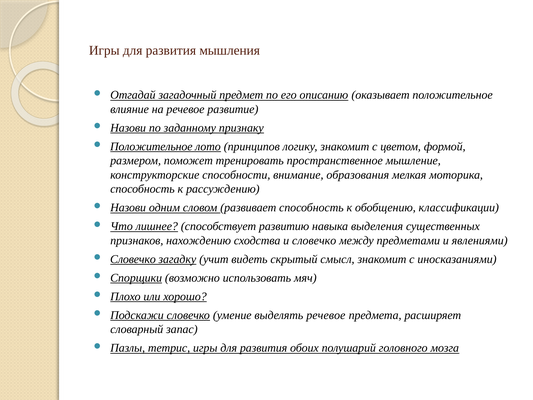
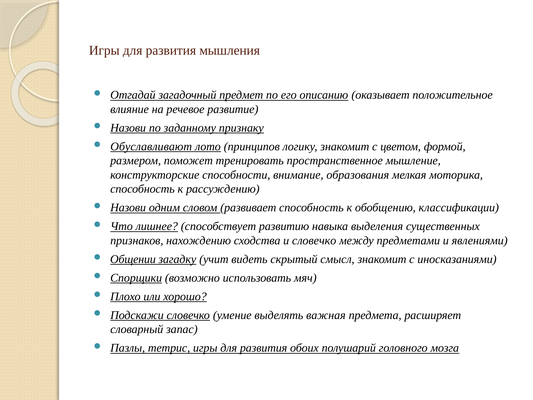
Положительное at (151, 146): Положительное -> Обуславливают
Словечко at (133, 259): Словечко -> Общении
выделять речевое: речевое -> важная
